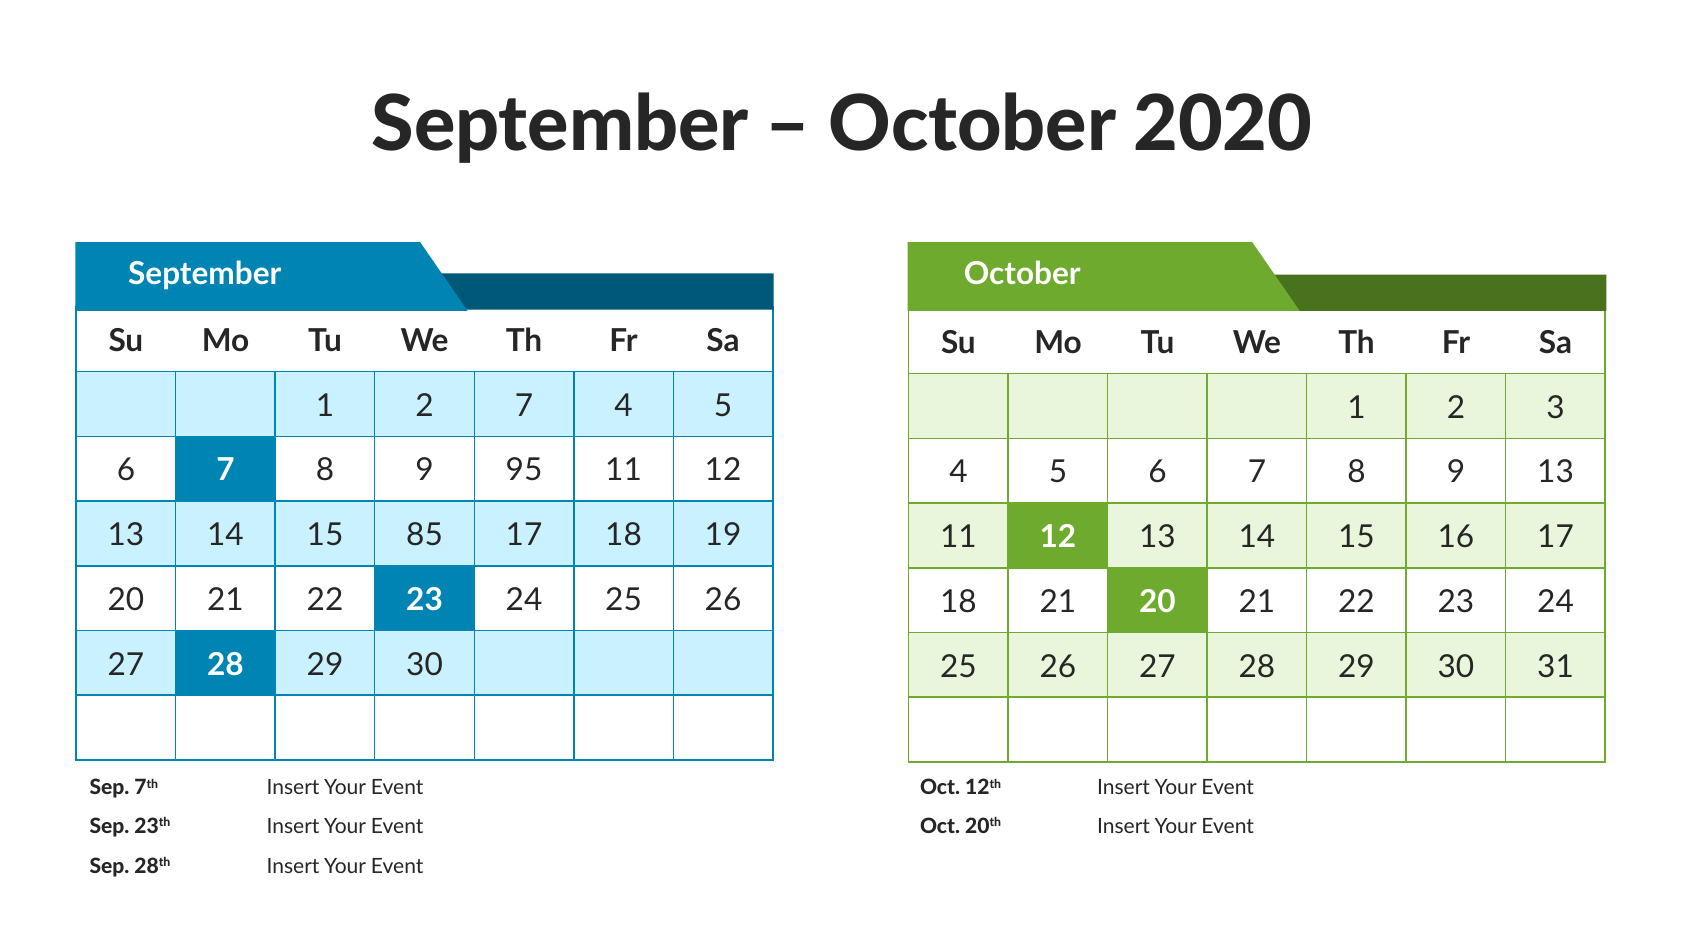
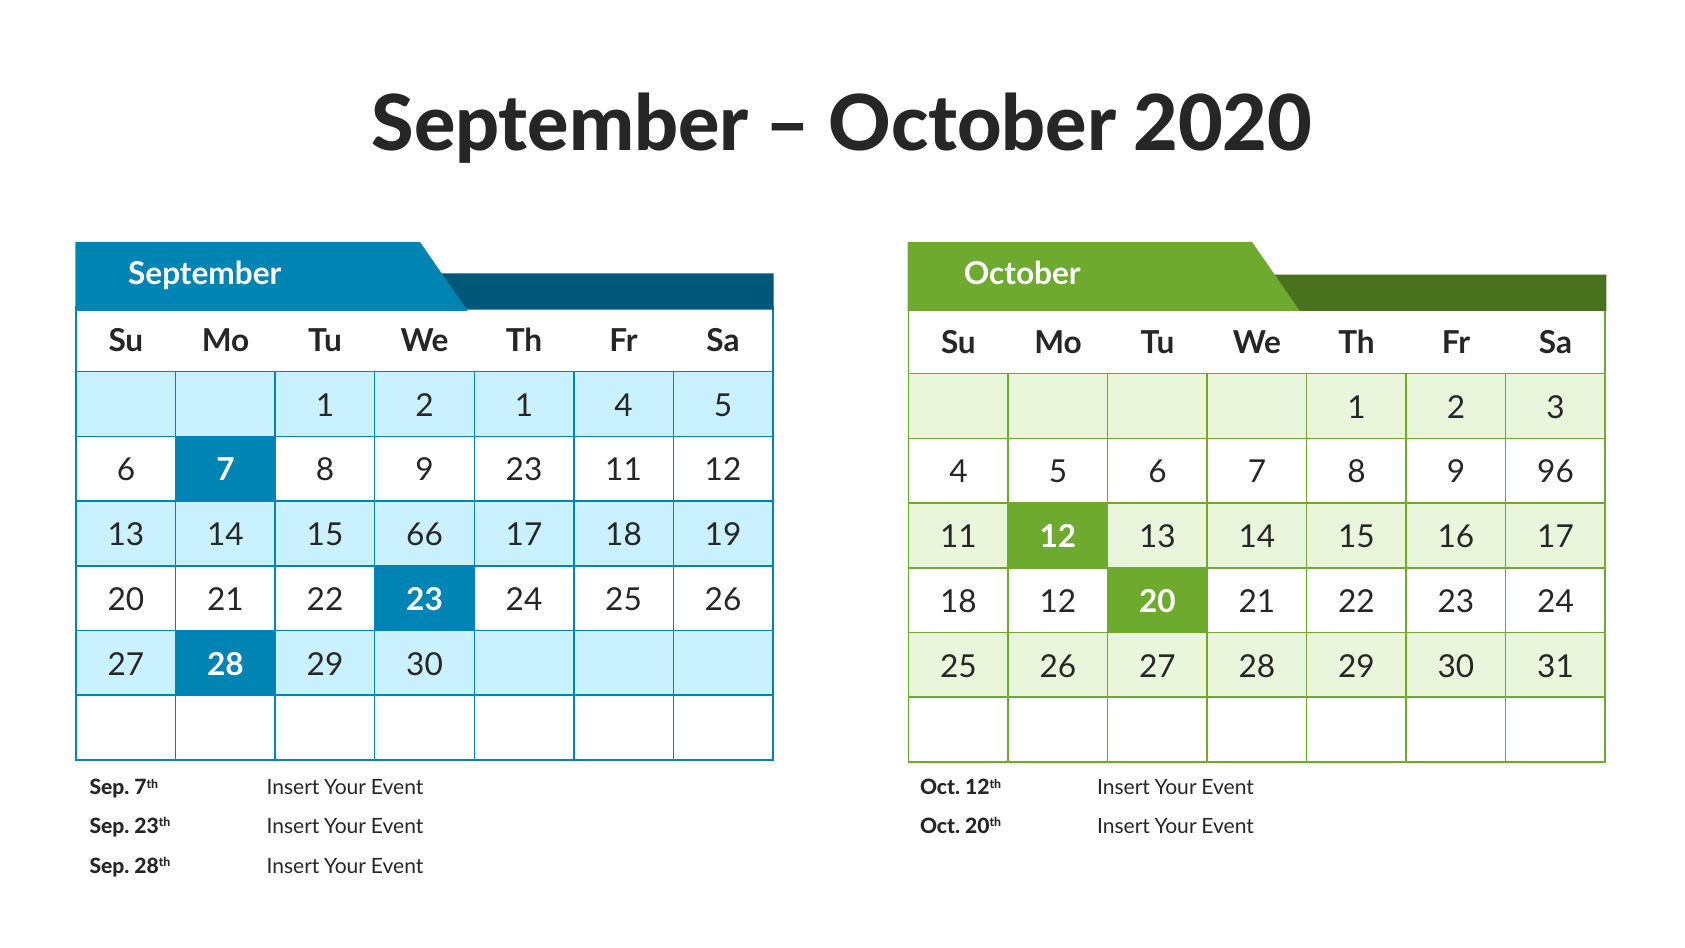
2 7: 7 -> 1
9 95: 95 -> 23
9 13: 13 -> 96
85: 85 -> 66
18 21: 21 -> 12
